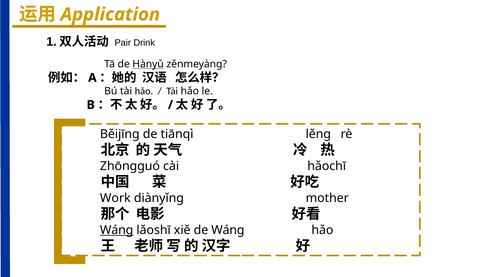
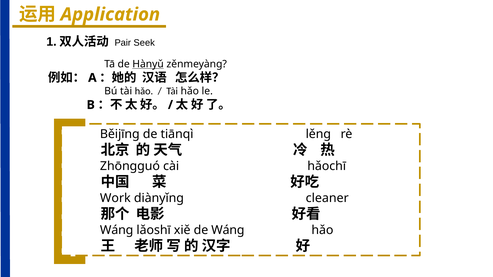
Drink: Drink -> Seek
mother: mother -> cleaner
Wánɡ at (117, 230) underline: present -> none
